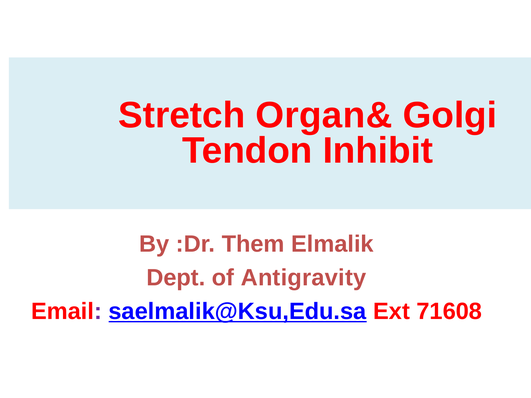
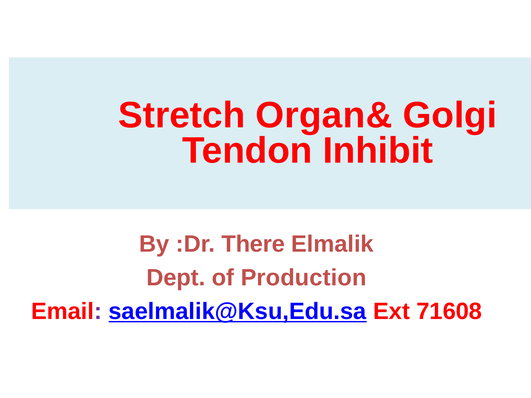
Them: Them -> There
Antigravity: Antigravity -> Production
